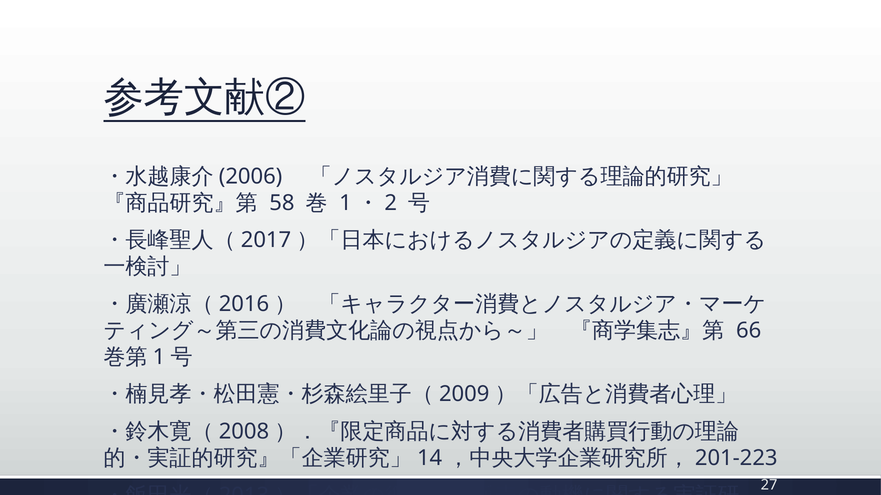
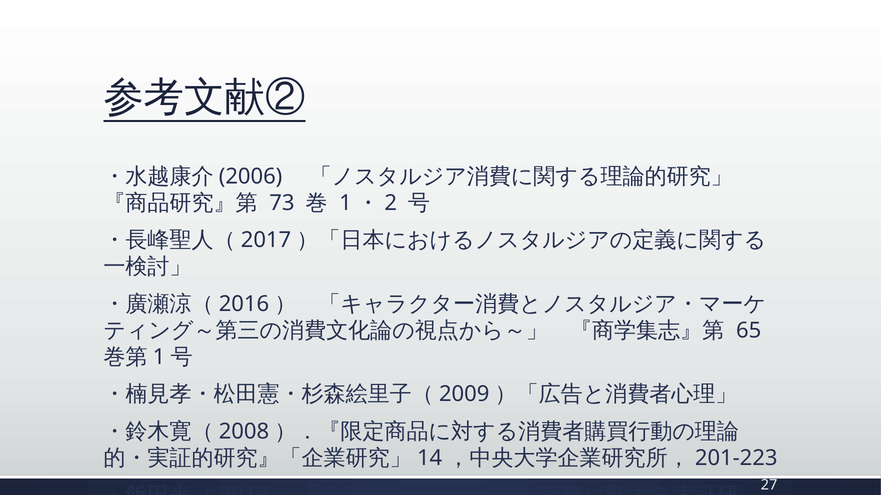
58: 58 -> 73
66: 66 -> 65
